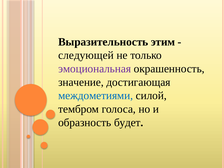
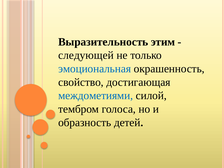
эмоциональная colour: purple -> blue
значение: значение -> свойство
будет: будет -> детей
